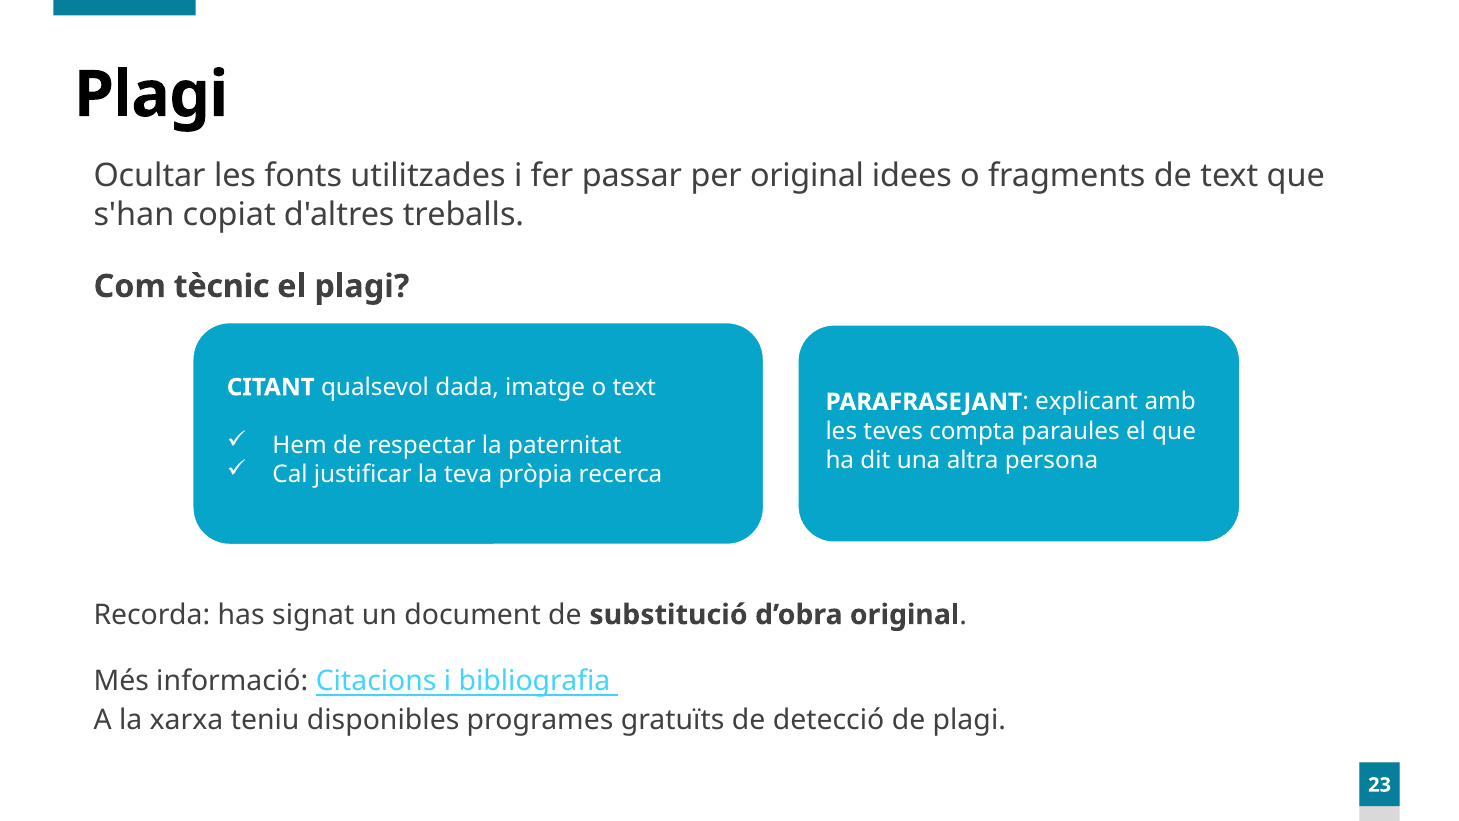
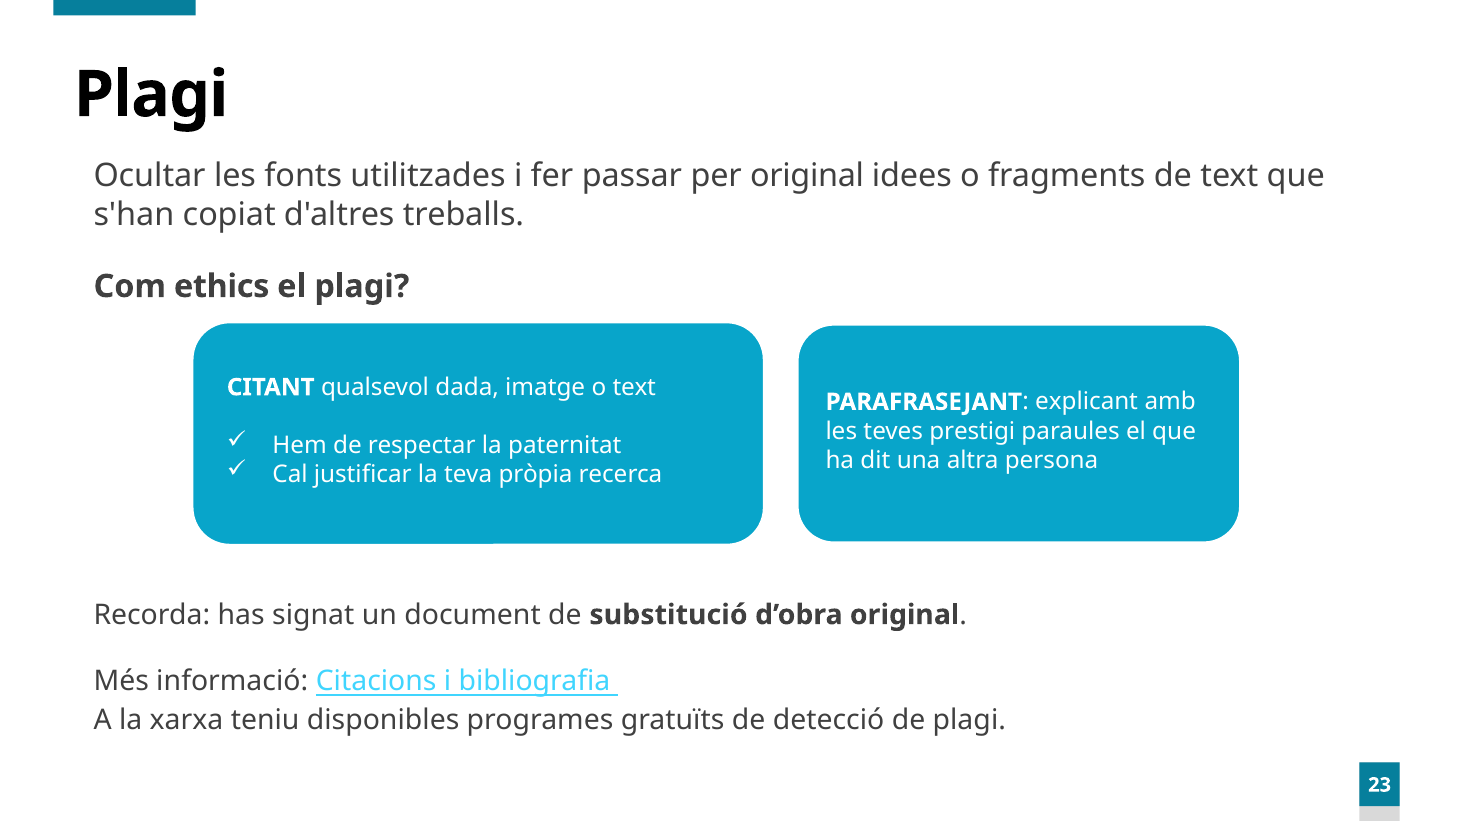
tècnic: tècnic -> ethics
compta: compta -> prestigi
